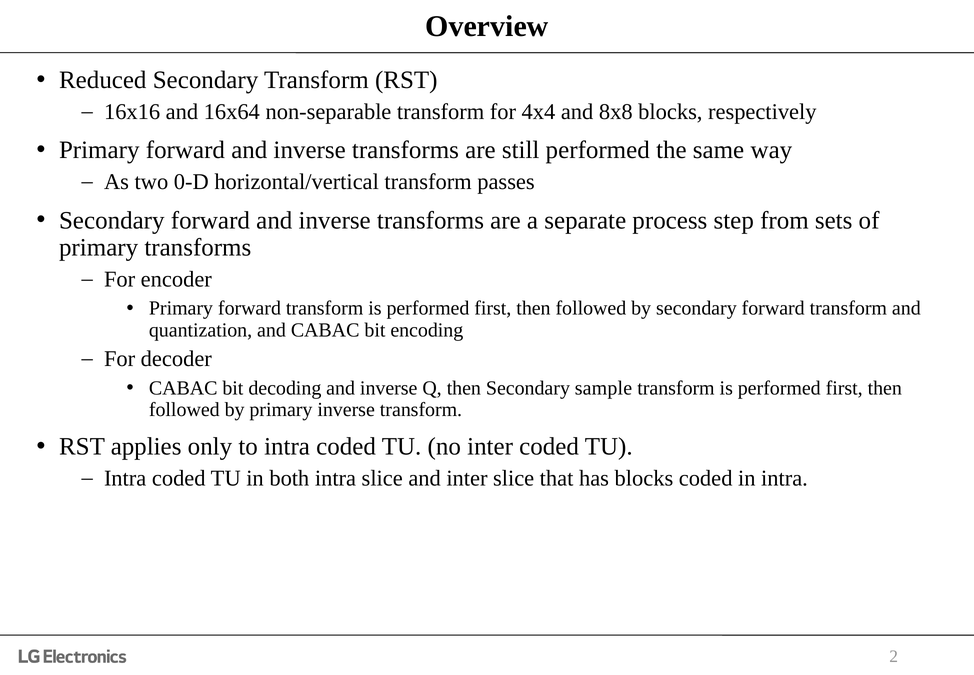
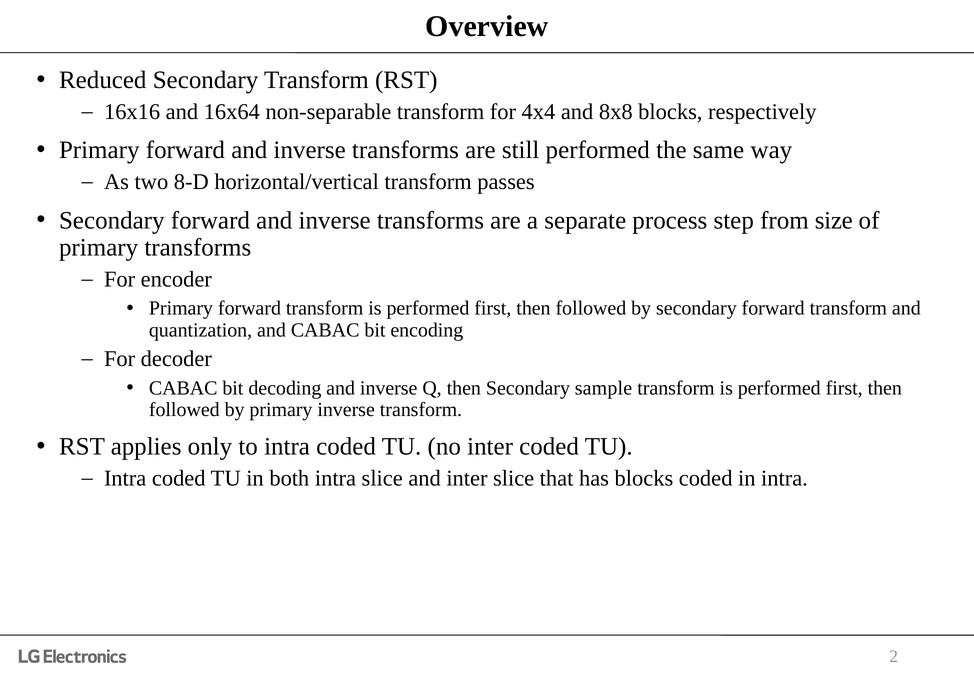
0-D: 0-D -> 8-D
sets: sets -> size
